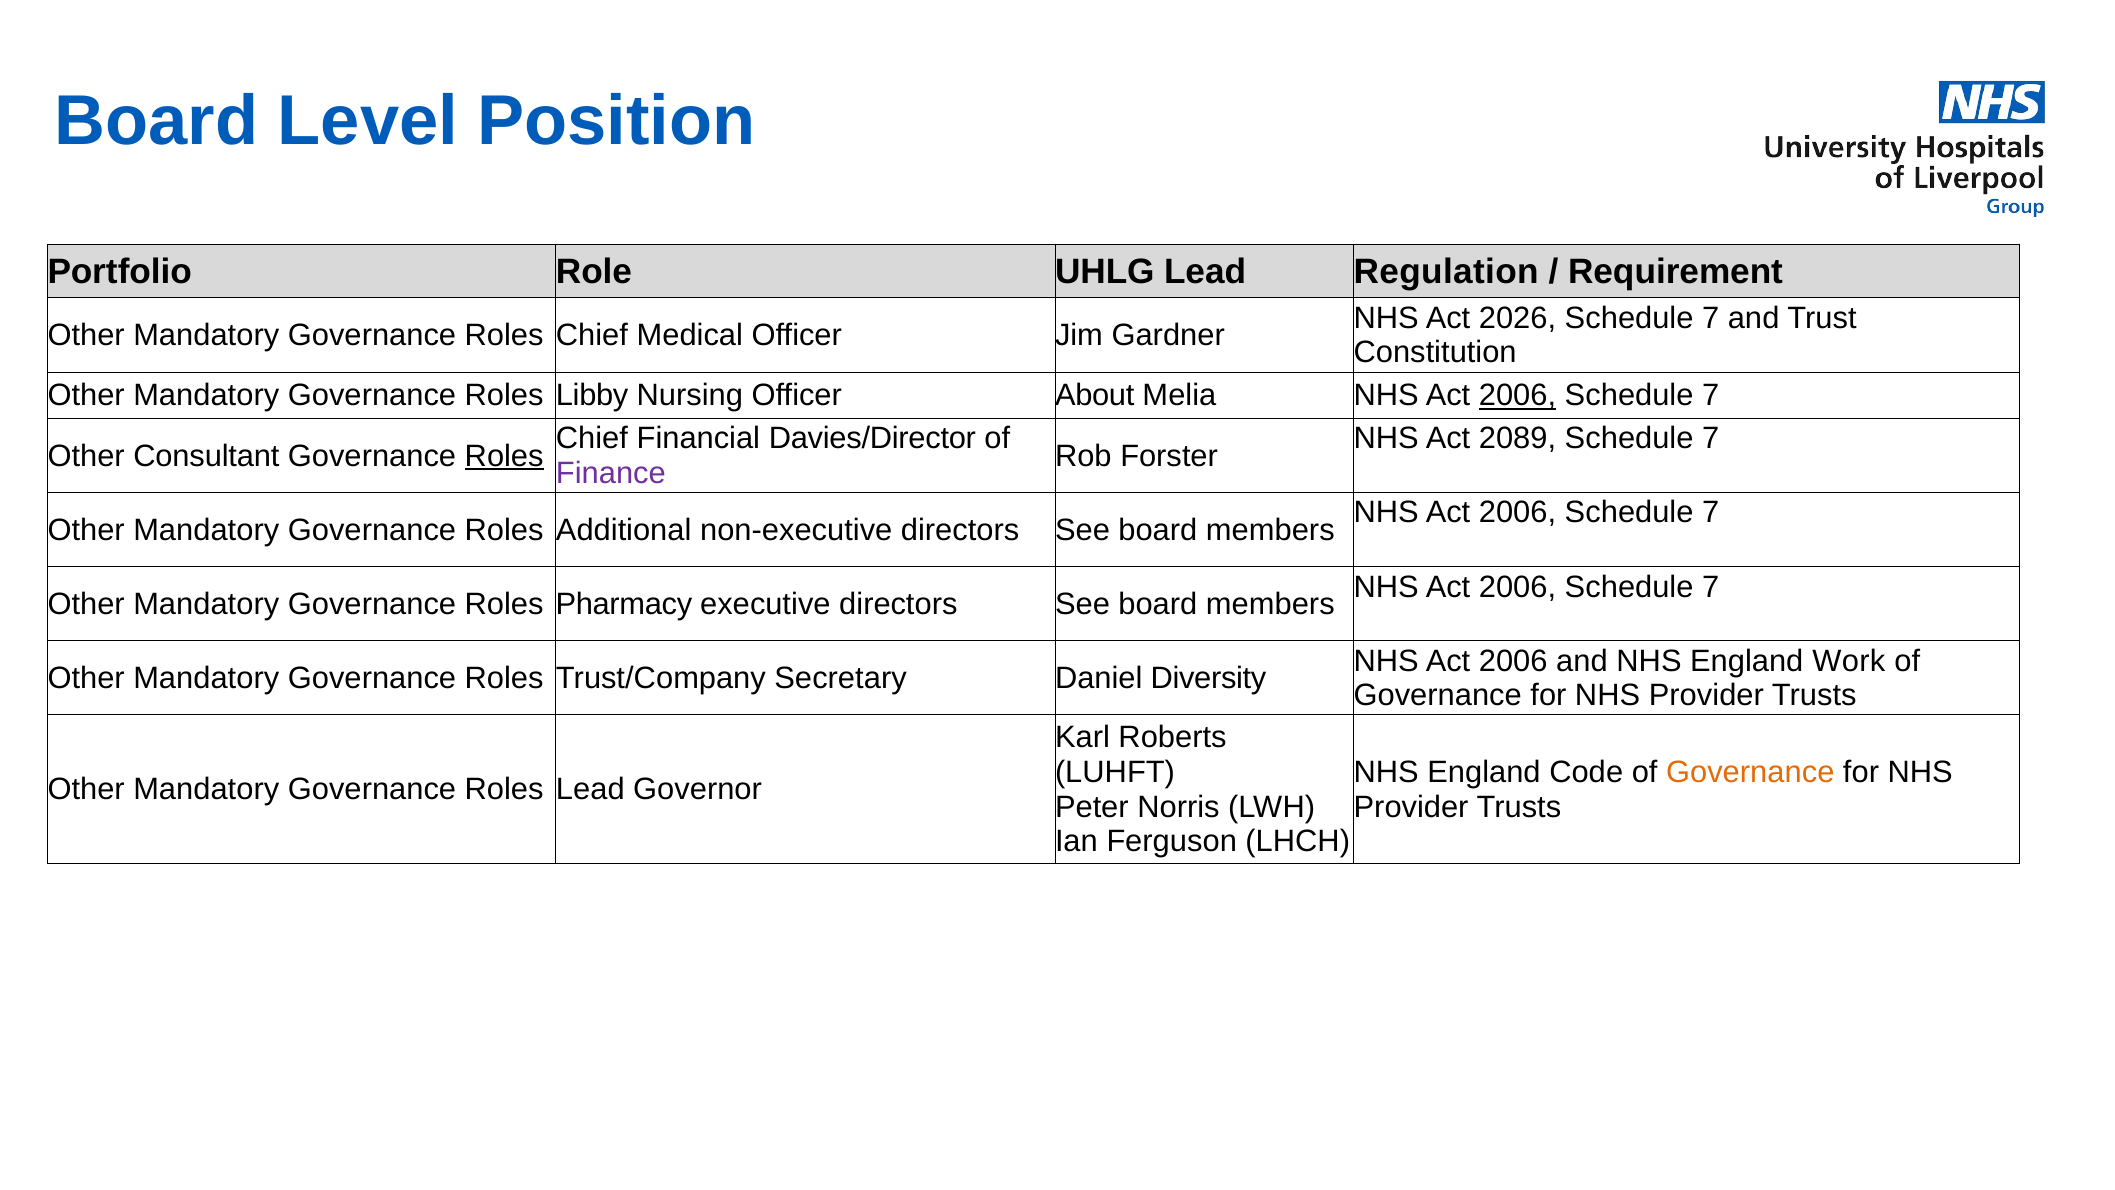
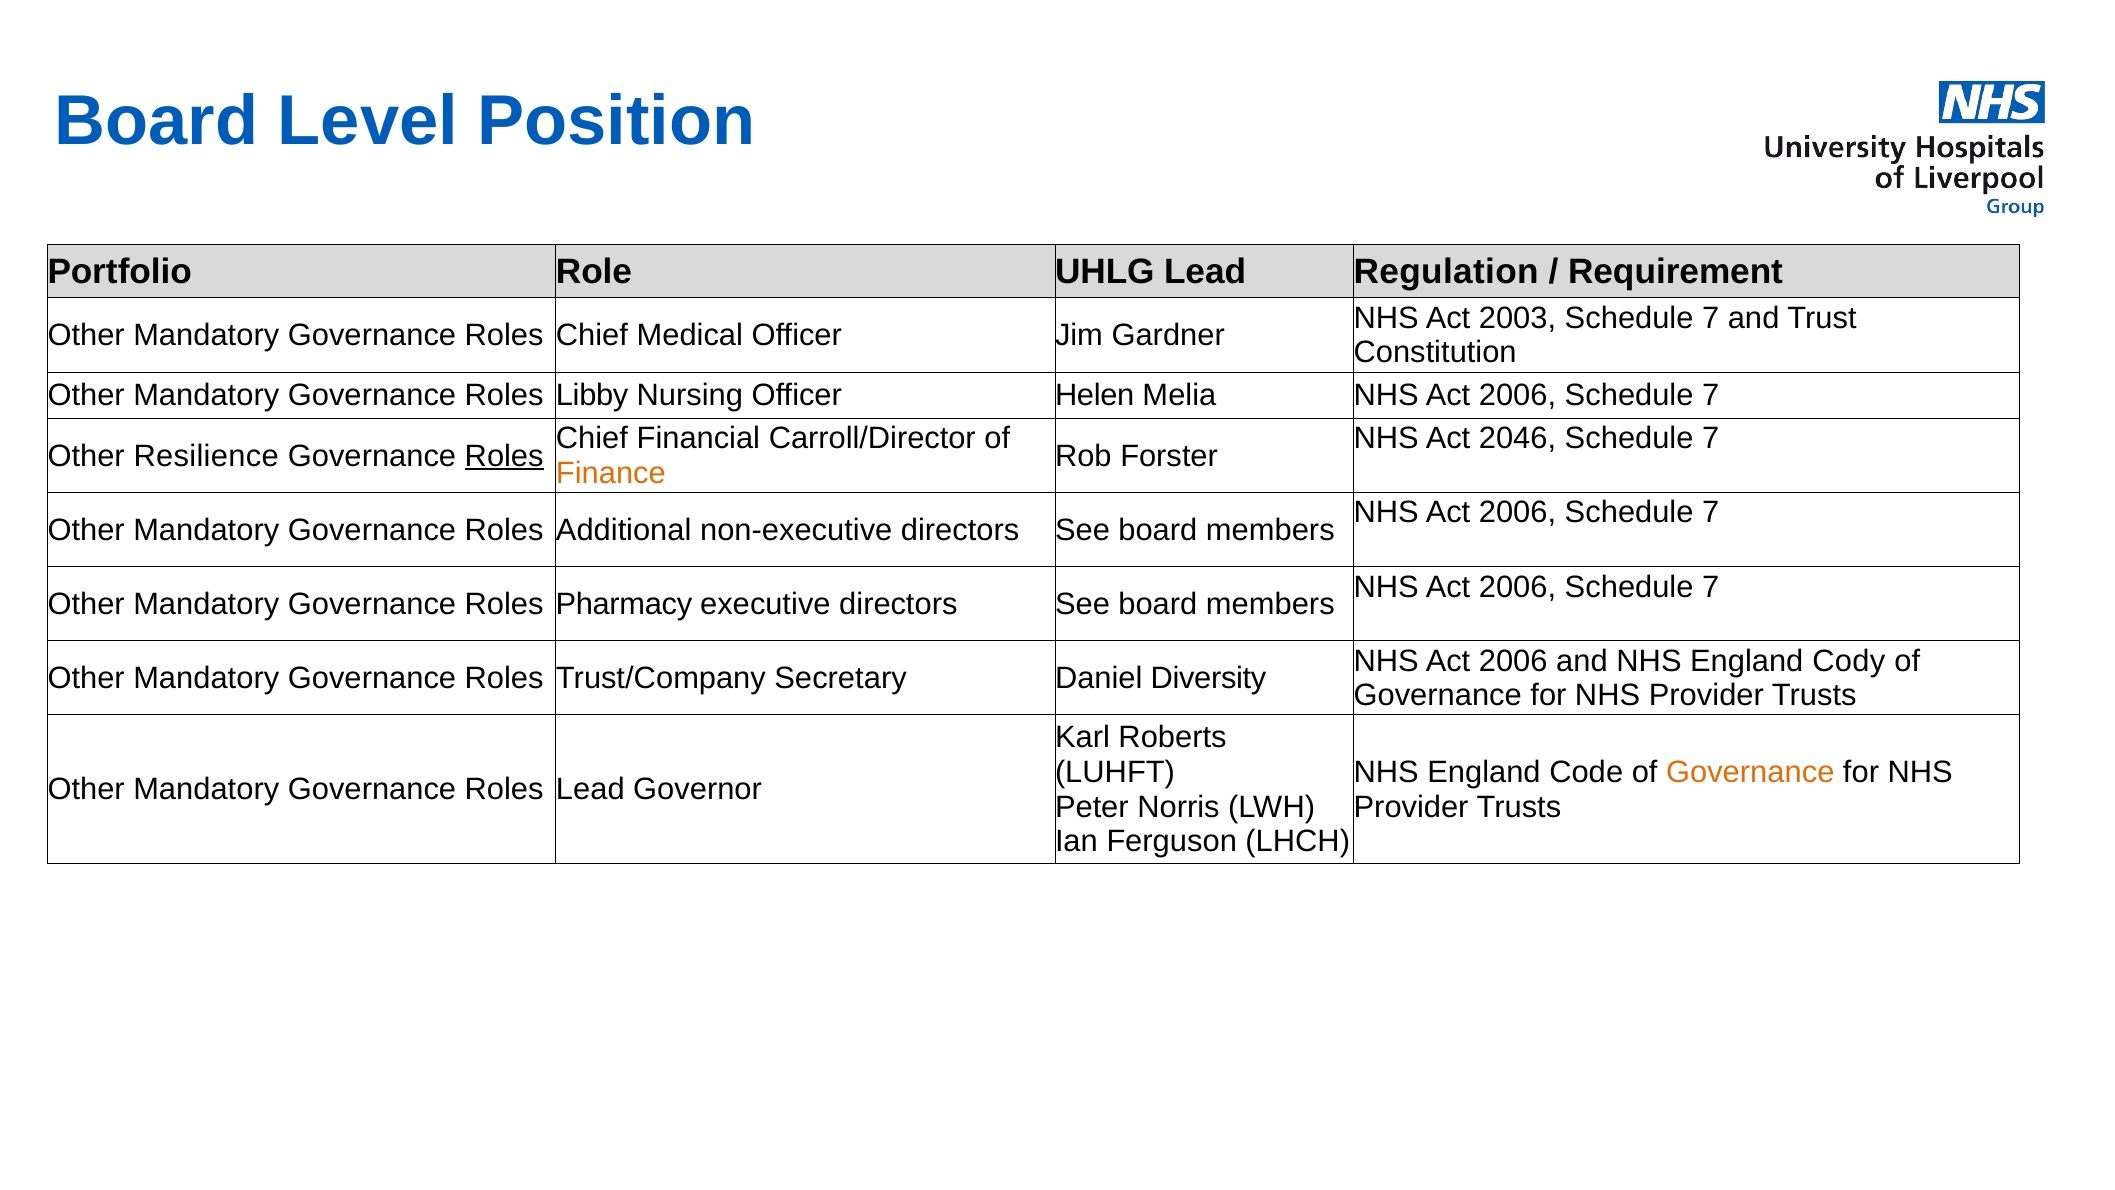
2026: 2026 -> 2003
About: About -> Helen
2006 at (1517, 396) underline: present -> none
Davies/Director: Davies/Director -> Carroll/Director
2089: 2089 -> 2046
Consultant: Consultant -> Resilience
Finance colour: purple -> orange
Work: Work -> Cody
